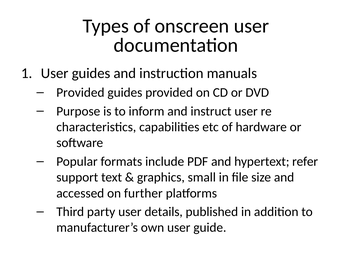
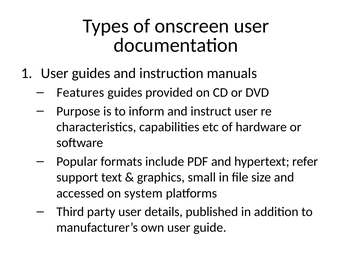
Provided at (80, 93): Provided -> Features
further: further -> system
